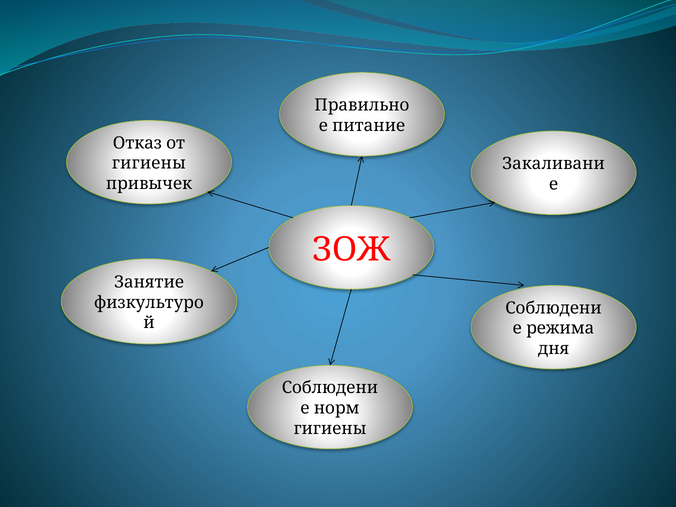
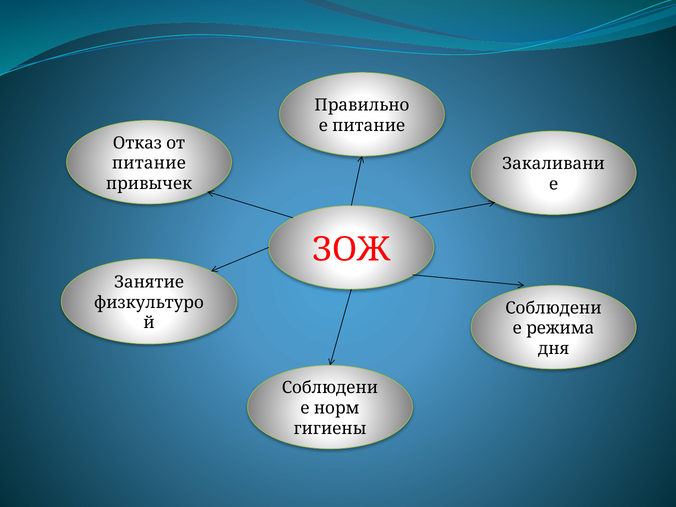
гигиены at (149, 163): гигиены -> питание
